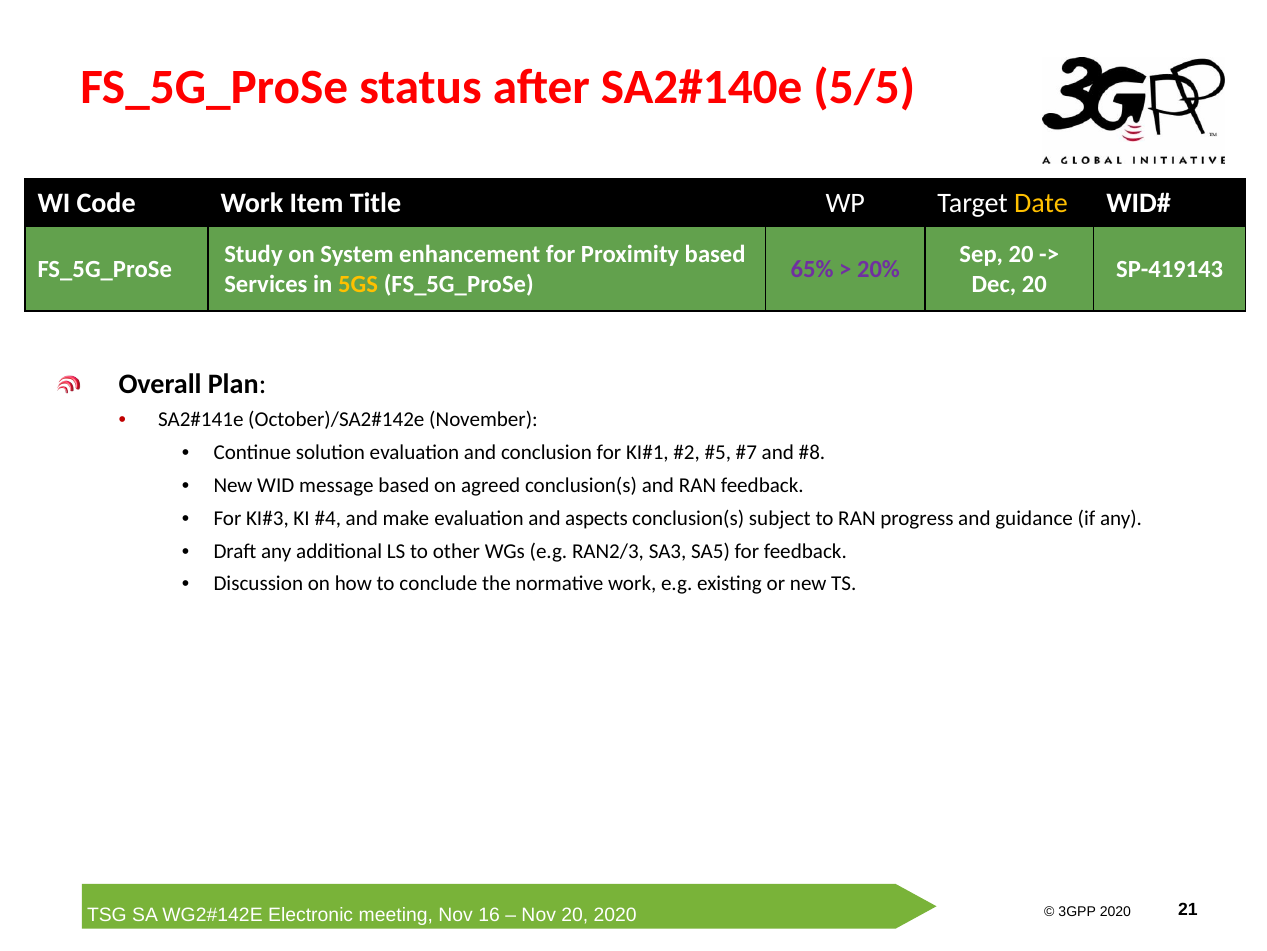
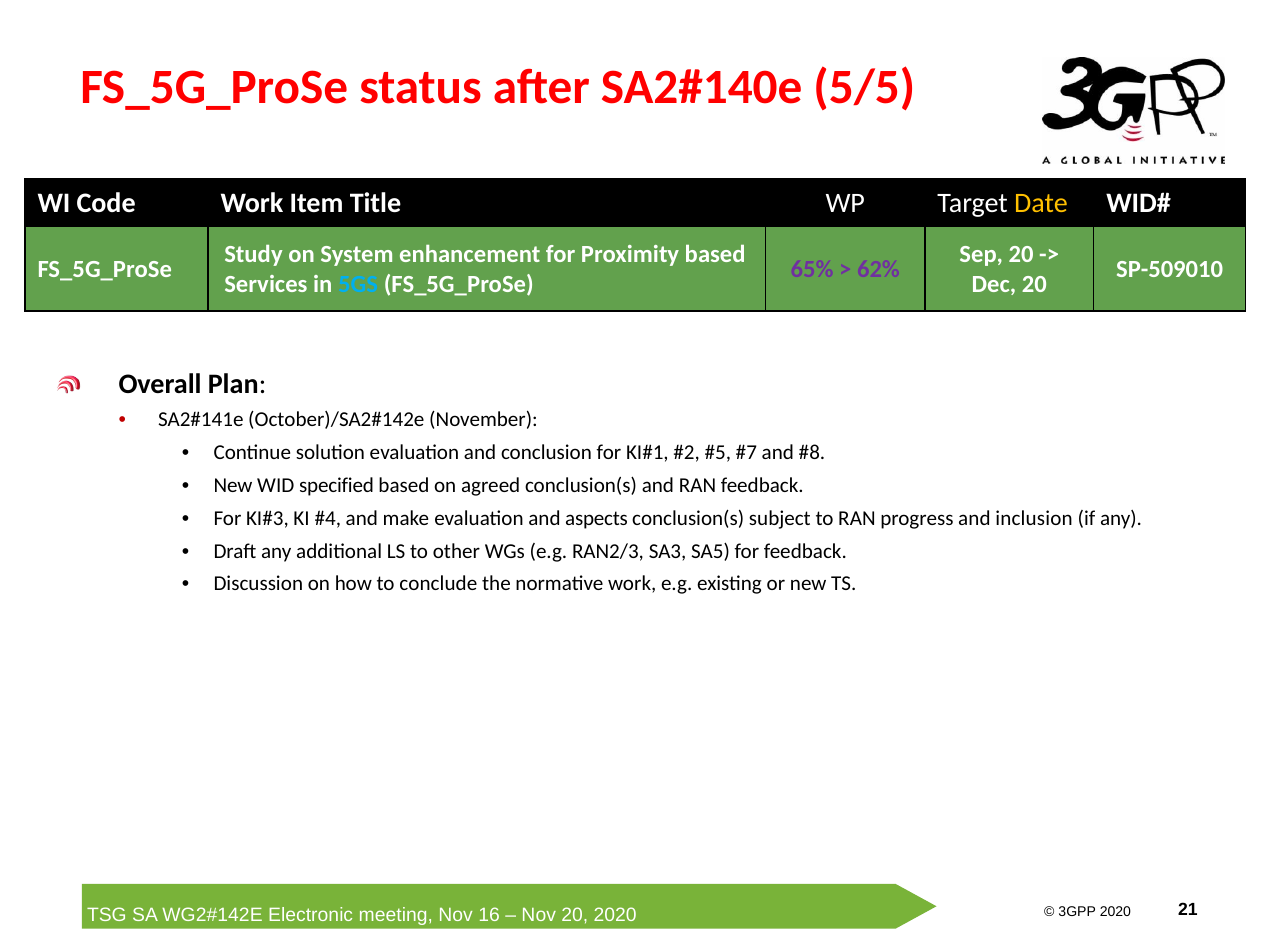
20%: 20% -> 62%
SP-419143: SP-419143 -> SP-509010
5GS colour: yellow -> light blue
message: message -> specified
guidance: guidance -> inclusion
